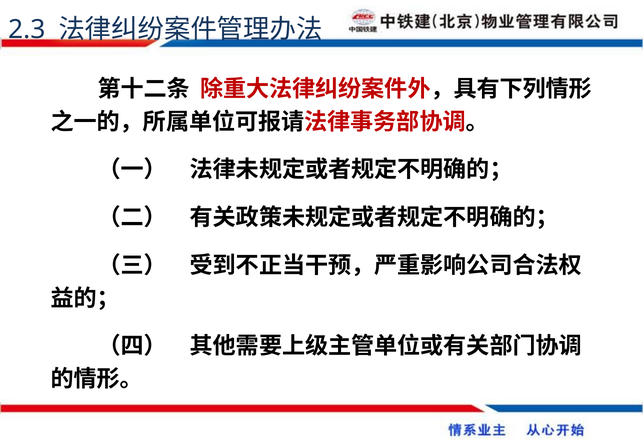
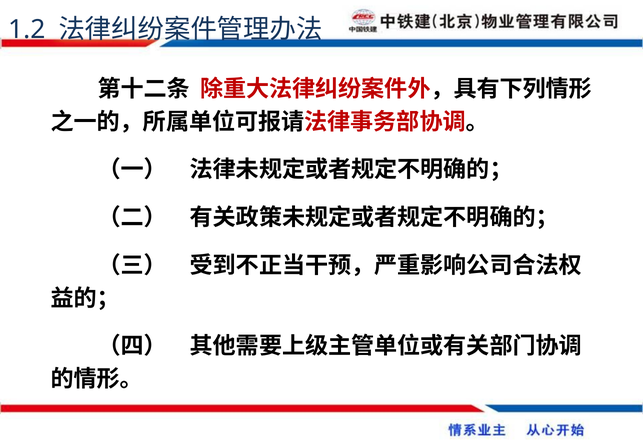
2.3: 2.3 -> 1.2
